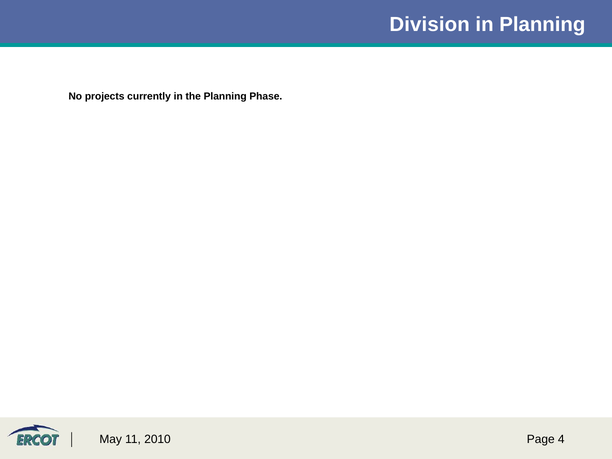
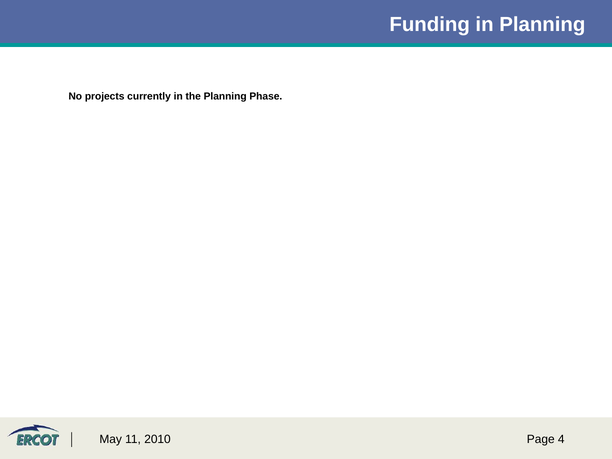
Division: Division -> Funding
